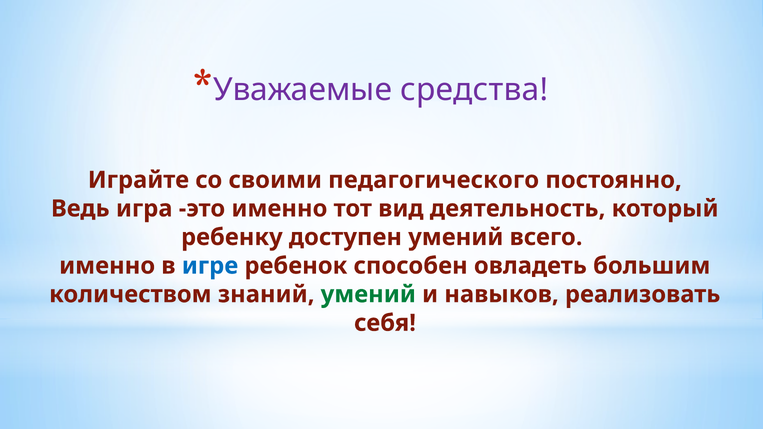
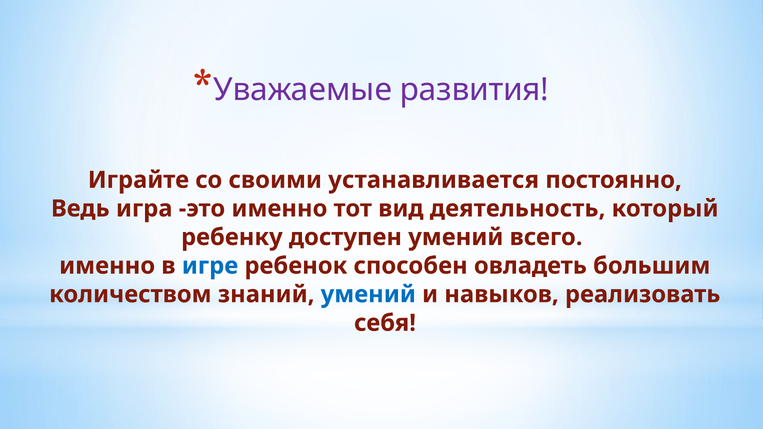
средства: средства -> развития
педагогического: педагогического -> устанавливается
умений at (368, 294) colour: green -> blue
